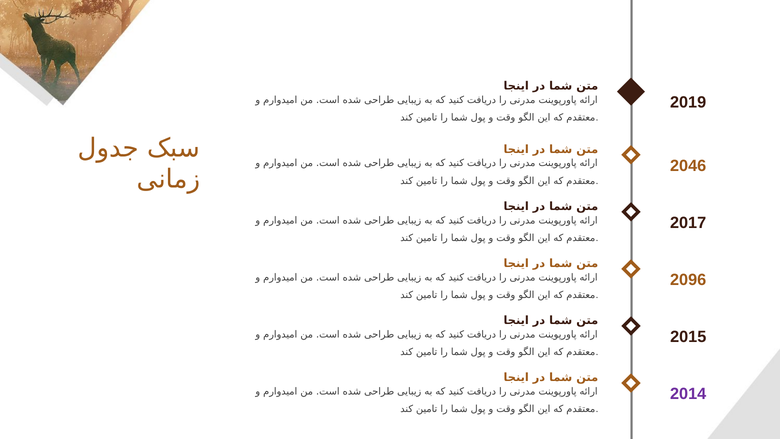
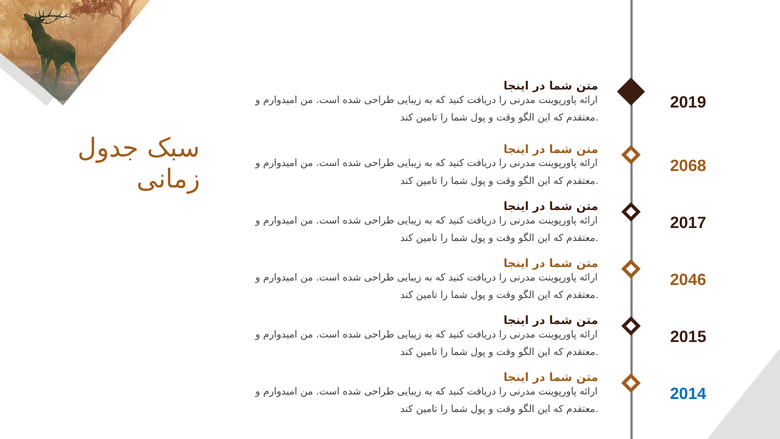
2046: 2046 -> 2068
2096: 2096 -> 2046
2014 colour: purple -> blue
